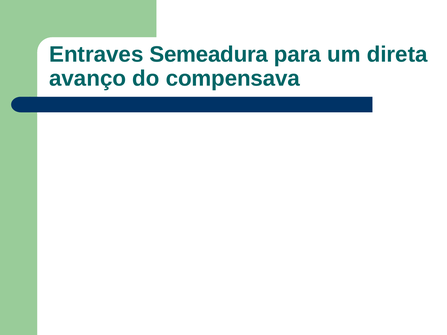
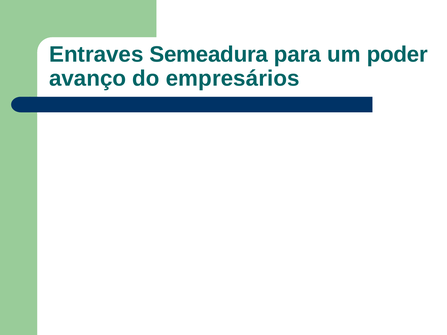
direta: direta -> poder
compensava: compensava -> empresários
